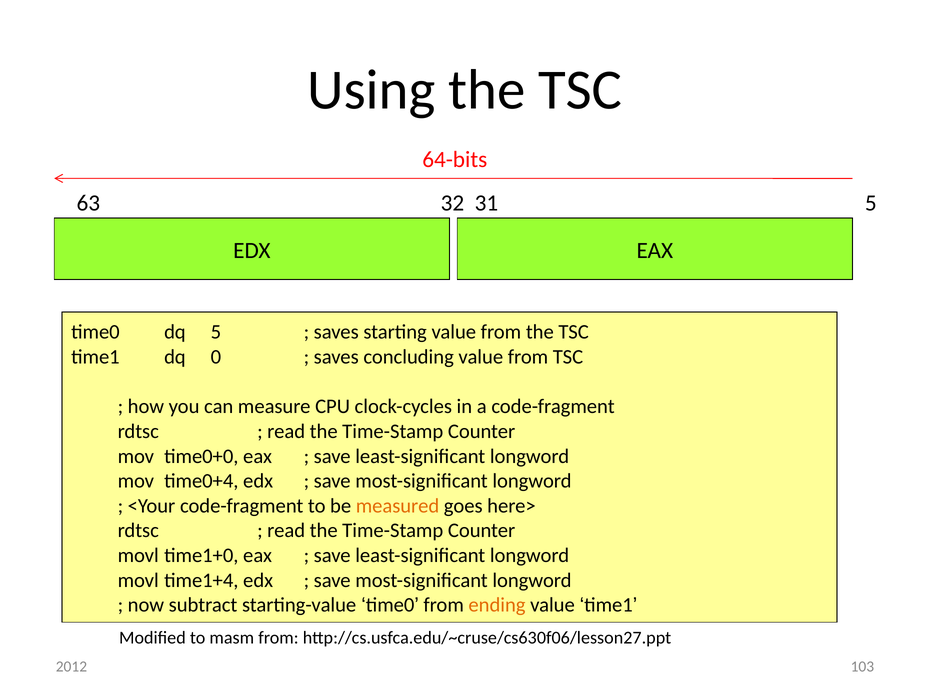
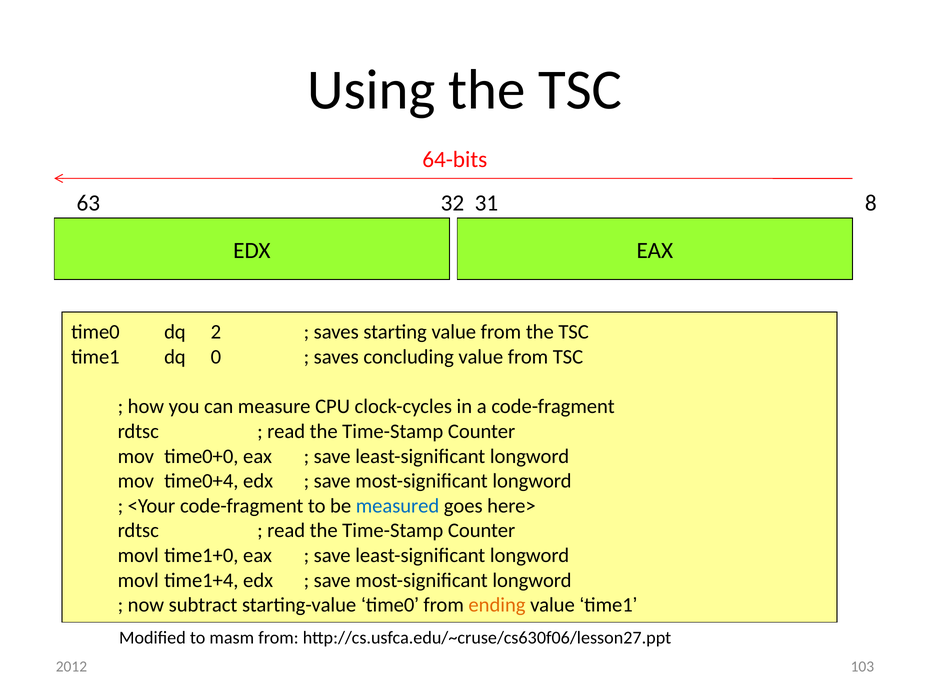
31 5: 5 -> 8
dq 5: 5 -> 2
measured colour: orange -> blue
